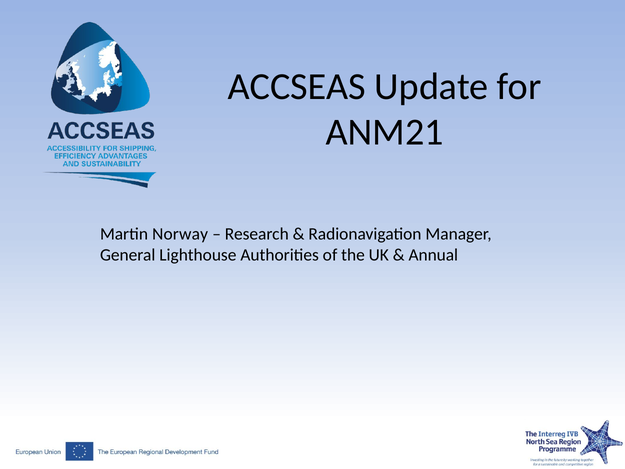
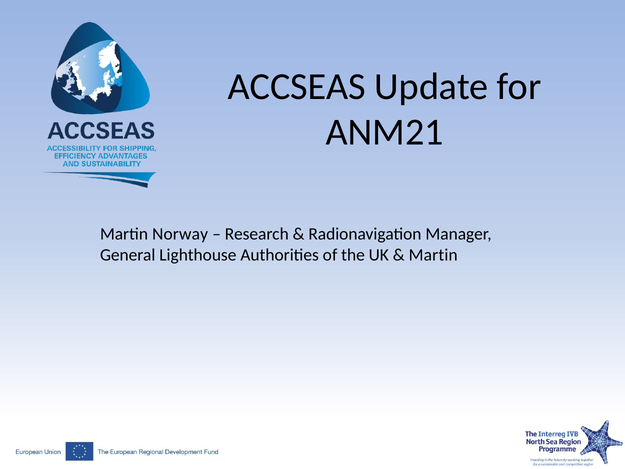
Annual at (433, 255): Annual -> Martin
